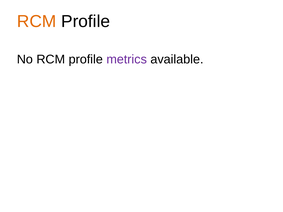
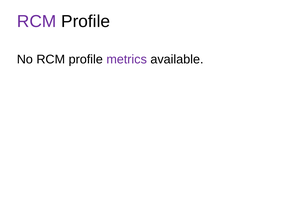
RCM at (37, 21) colour: orange -> purple
